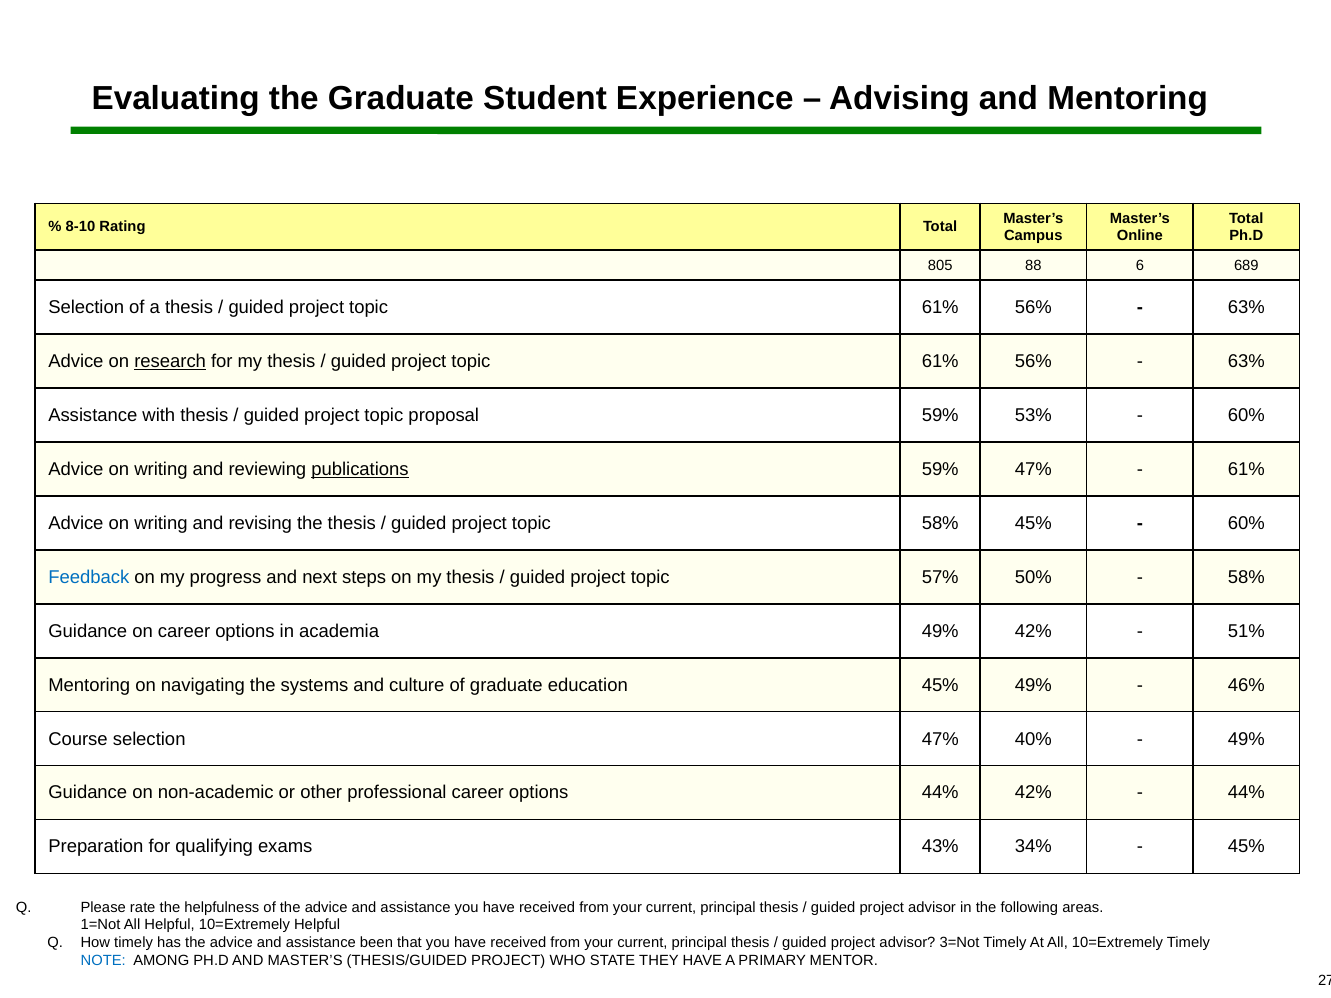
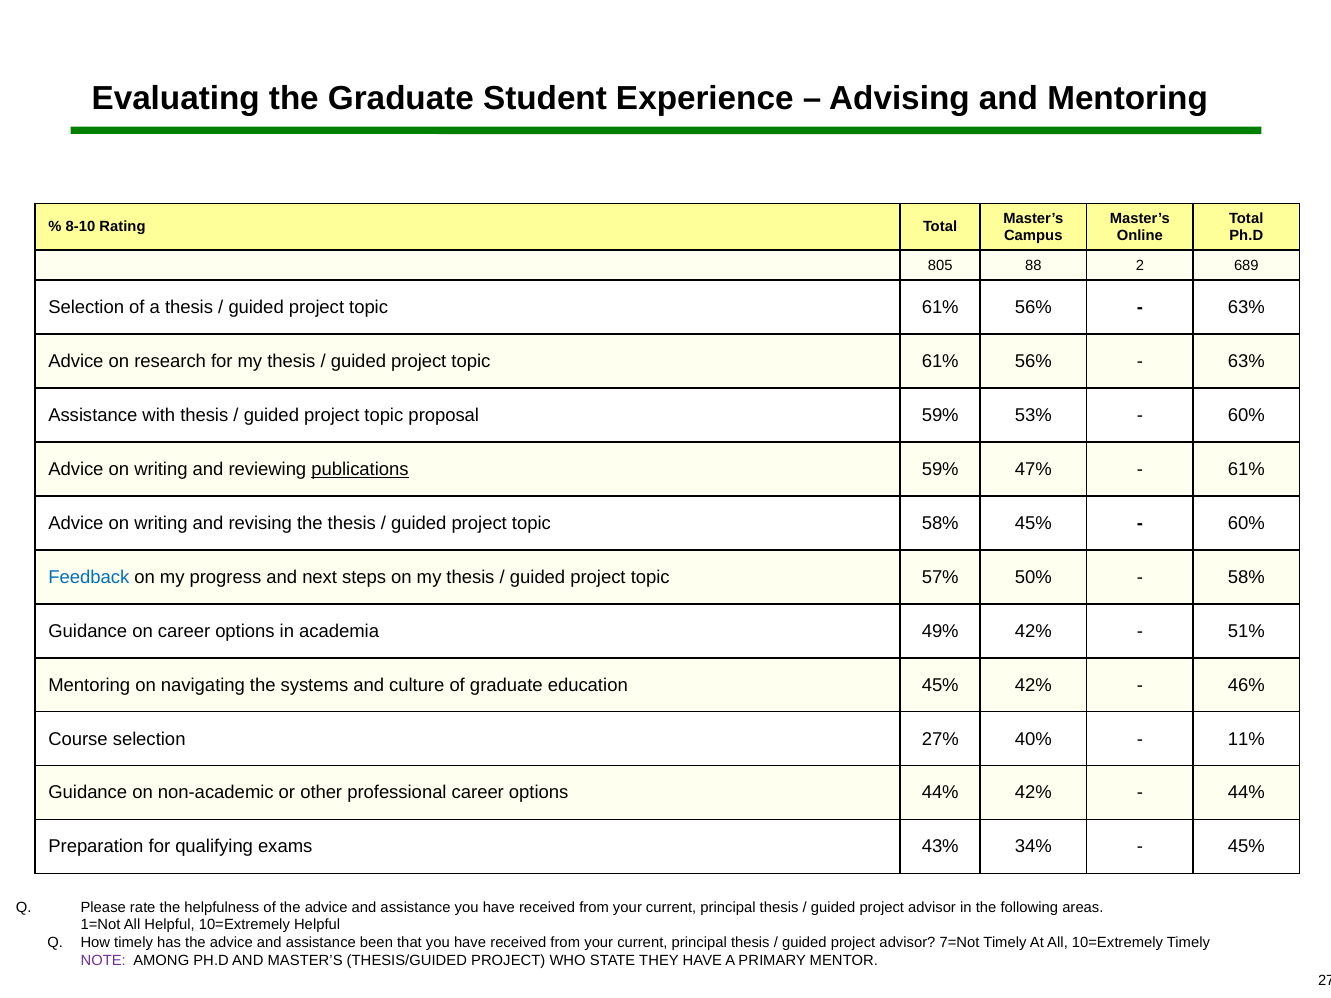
6: 6 -> 2
research underline: present -> none
45% 49%: 49% -> 42%
selection 47%: 47% -> 27%
49% at (1246, 739): 49% -> 11%
3=Not: 3=Not -> 7=Not
NOTE colour: blue -> purple
